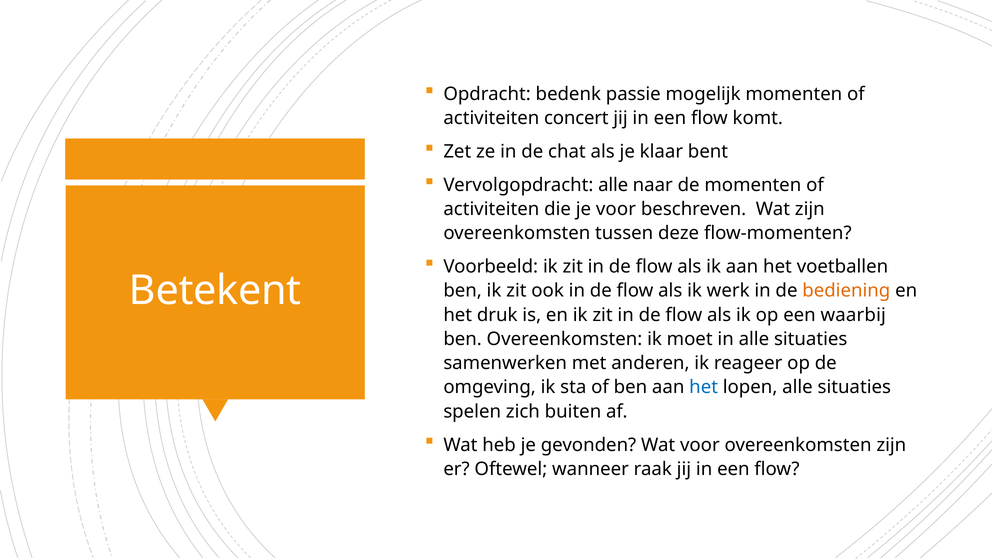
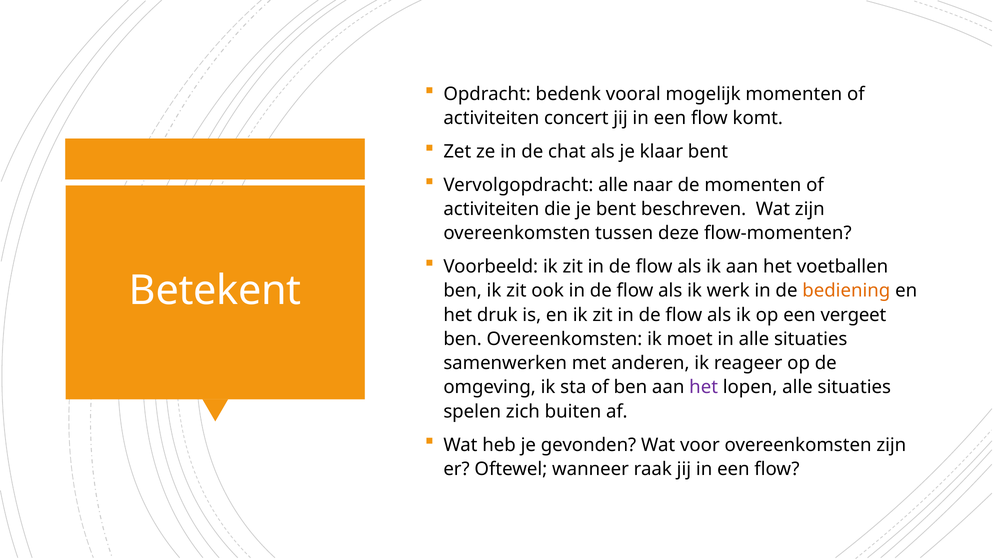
passie: passie -> vooral
je voor: voor -> bent
waarbij: waarbij -> vergeet
het at (704, 387) colour: blue -> purple
